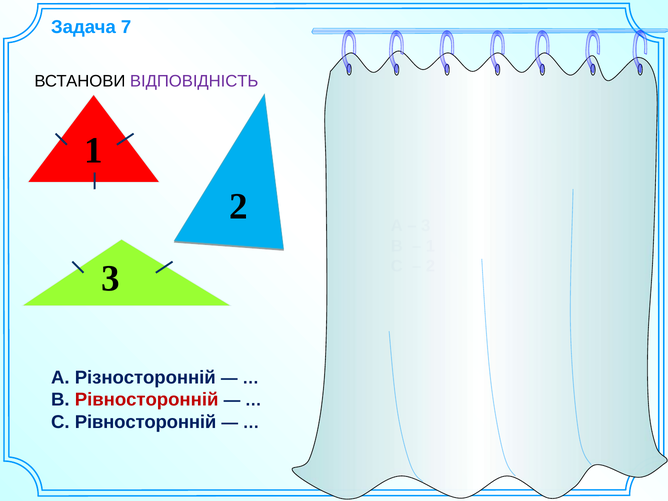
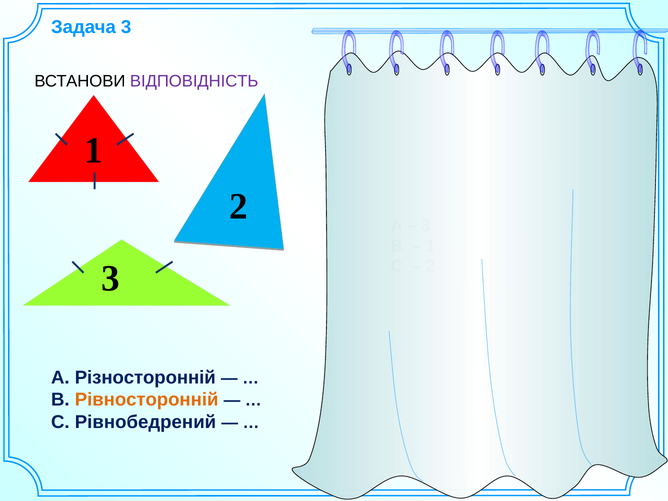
Задача 7: 7 -> 3
Рівносторонній at (147, 400) colour: red -> orange
С Рівносторонній: Рівносторонній -> Рівнобедрений
